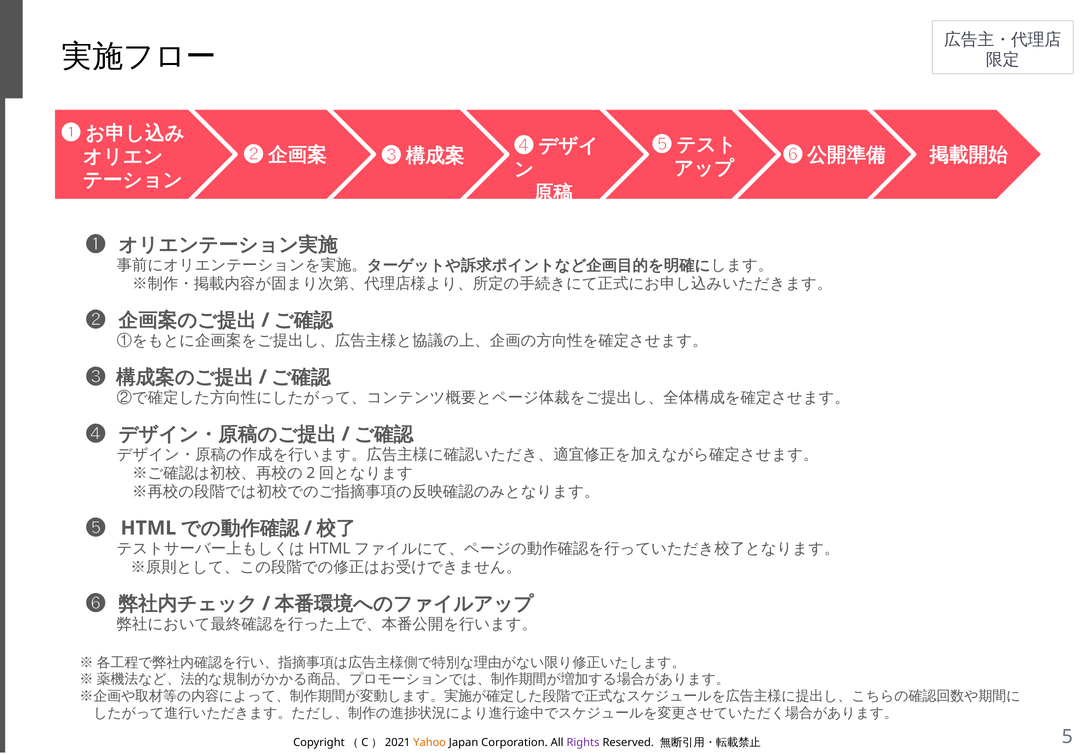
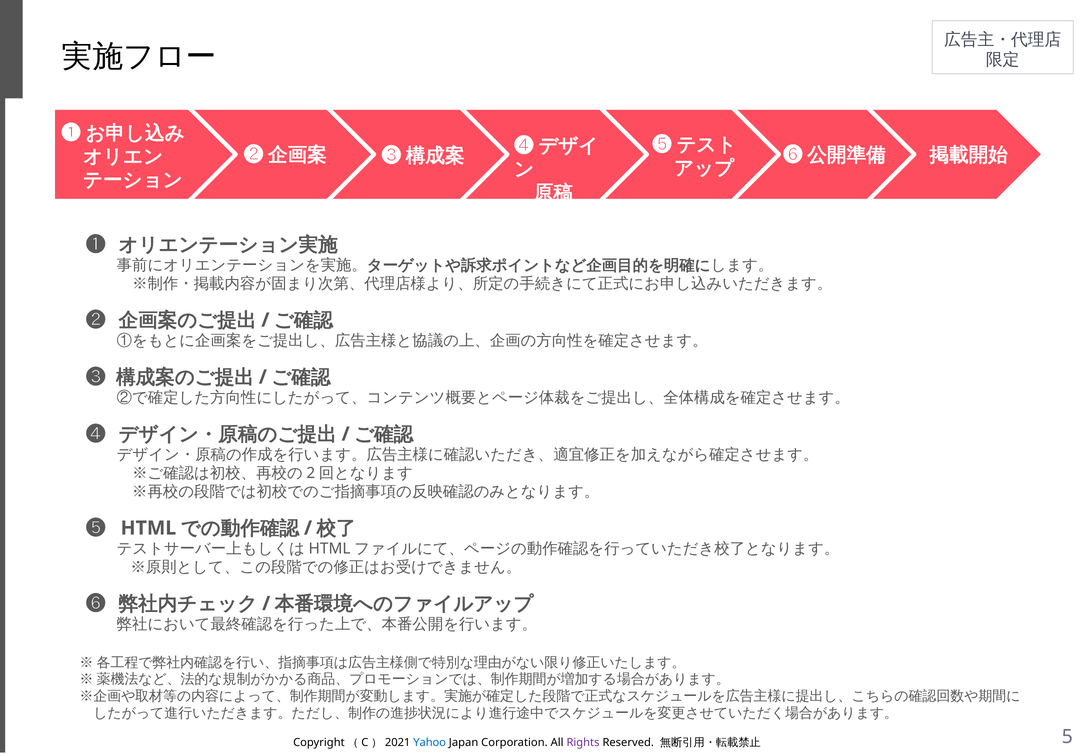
Yahoo colour: orange -> blue
